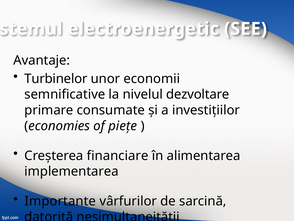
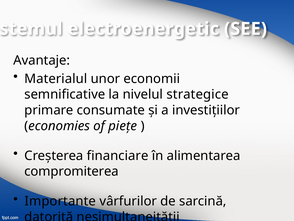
Turbinelor: Turbinelor -> Materialul
dezvoltare: dezvoltare -> strategice
implementarea: implementarea -> compromiterea
